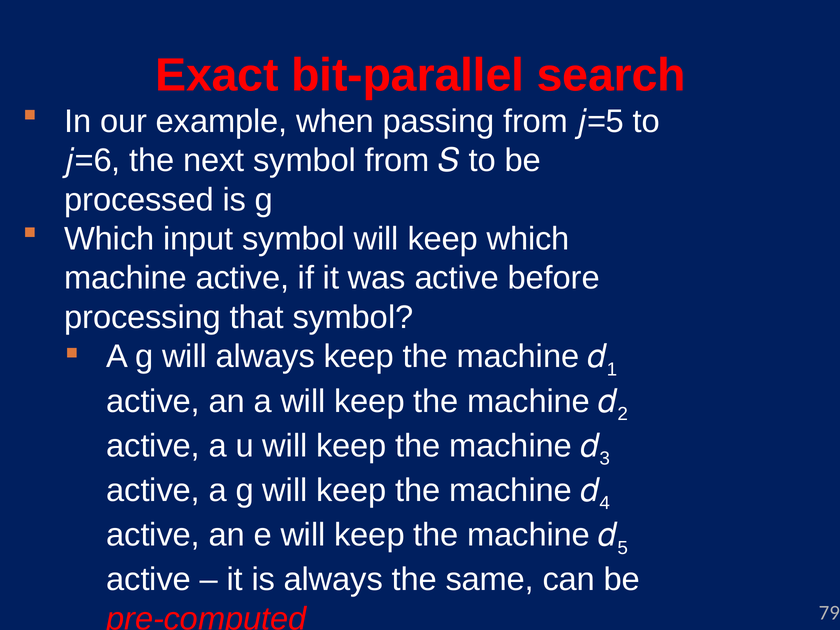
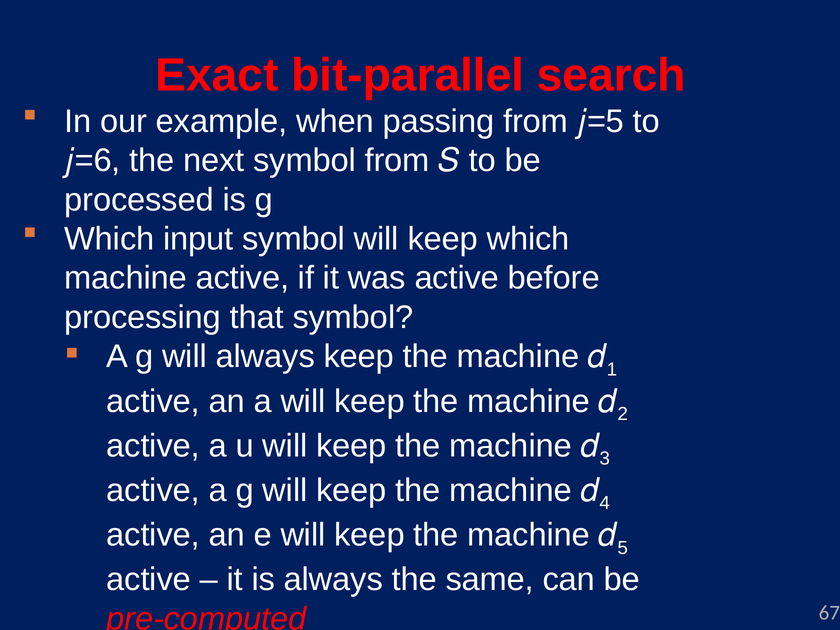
79: 79 -> 67
